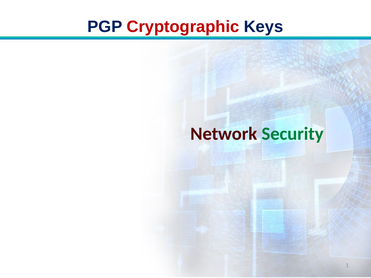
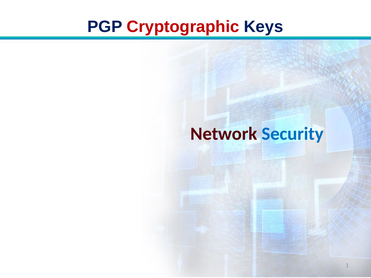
Security colour: green -> blue
